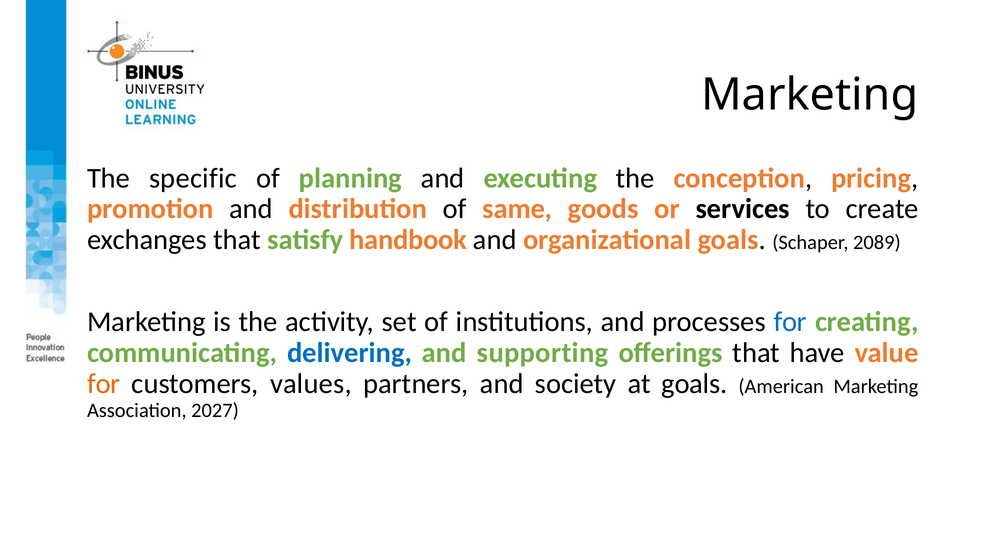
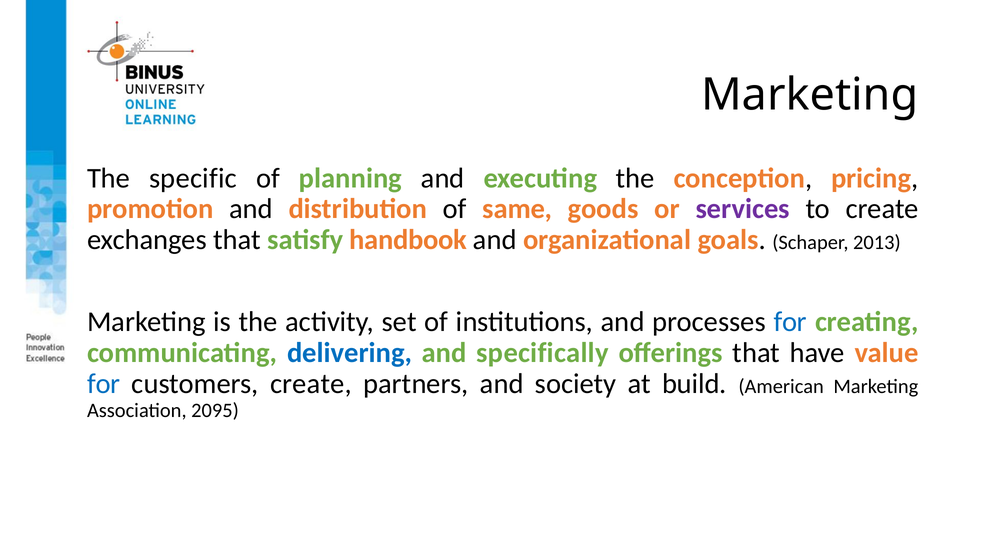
services colour: black -> purple
2089: 2089 -> 2013
supporting: supporting -> specifically
for at (104, 384) colour: orange -> blue
customers values: values -> create
at goals: goals -> build
2027: 2027 -> 2095
